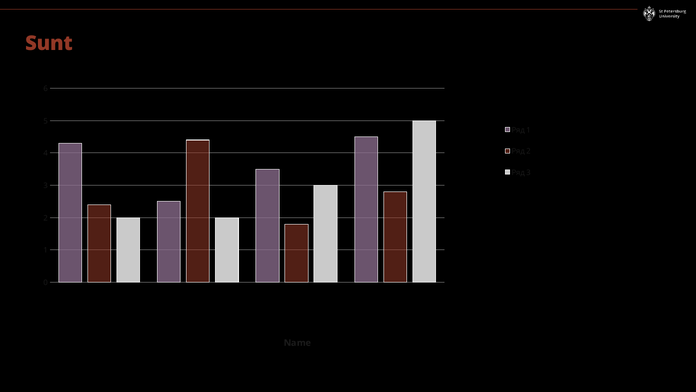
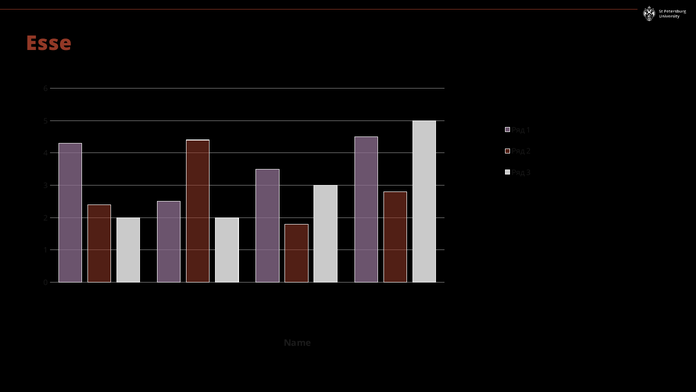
Sunt: Sunt -> Esse
